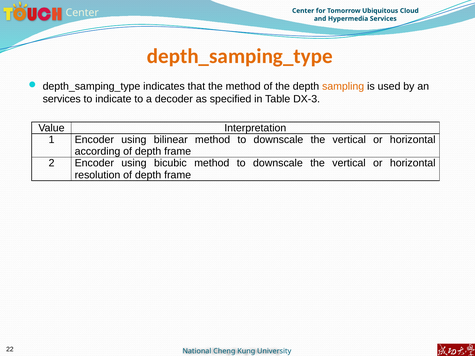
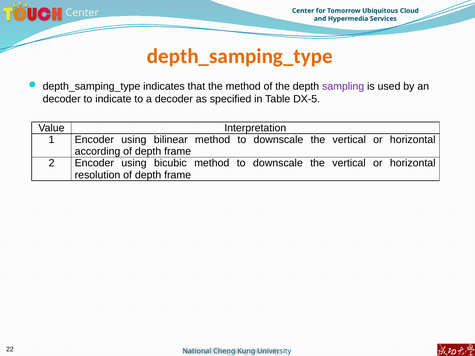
sampling colour: orange -> purple
services at (62, 99): services -> decoder
DX‑3: DX‑3 -> DX‑5
